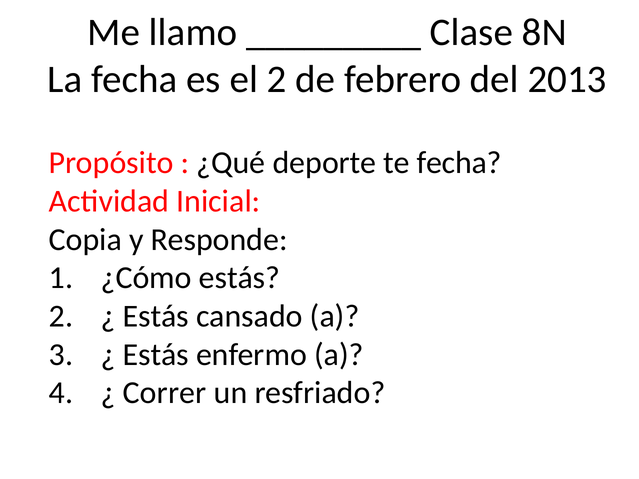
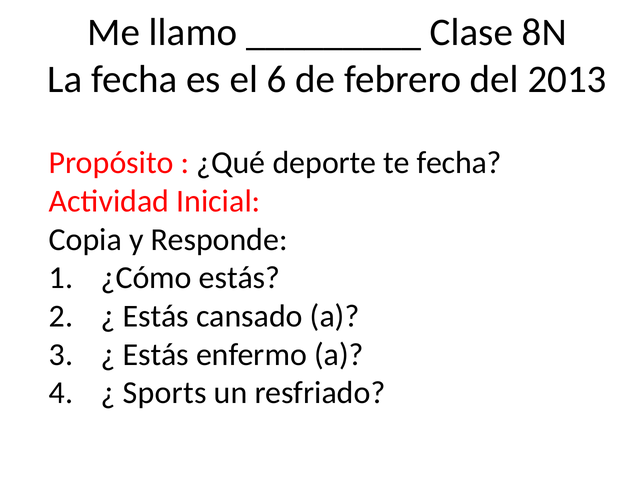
el 2: 2 -> 6
Correr: Correr -> Sports
